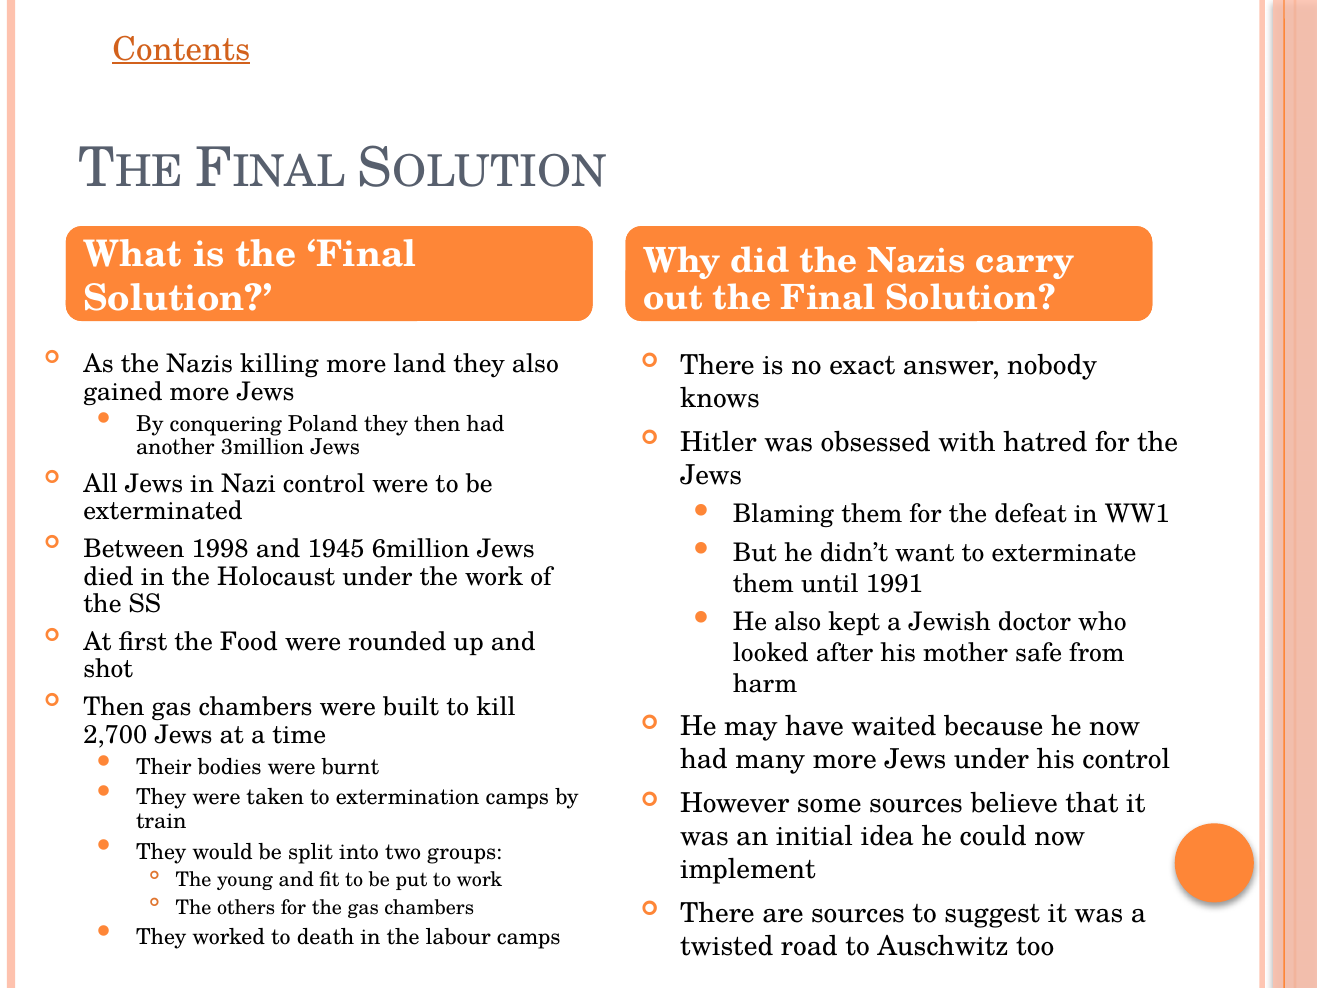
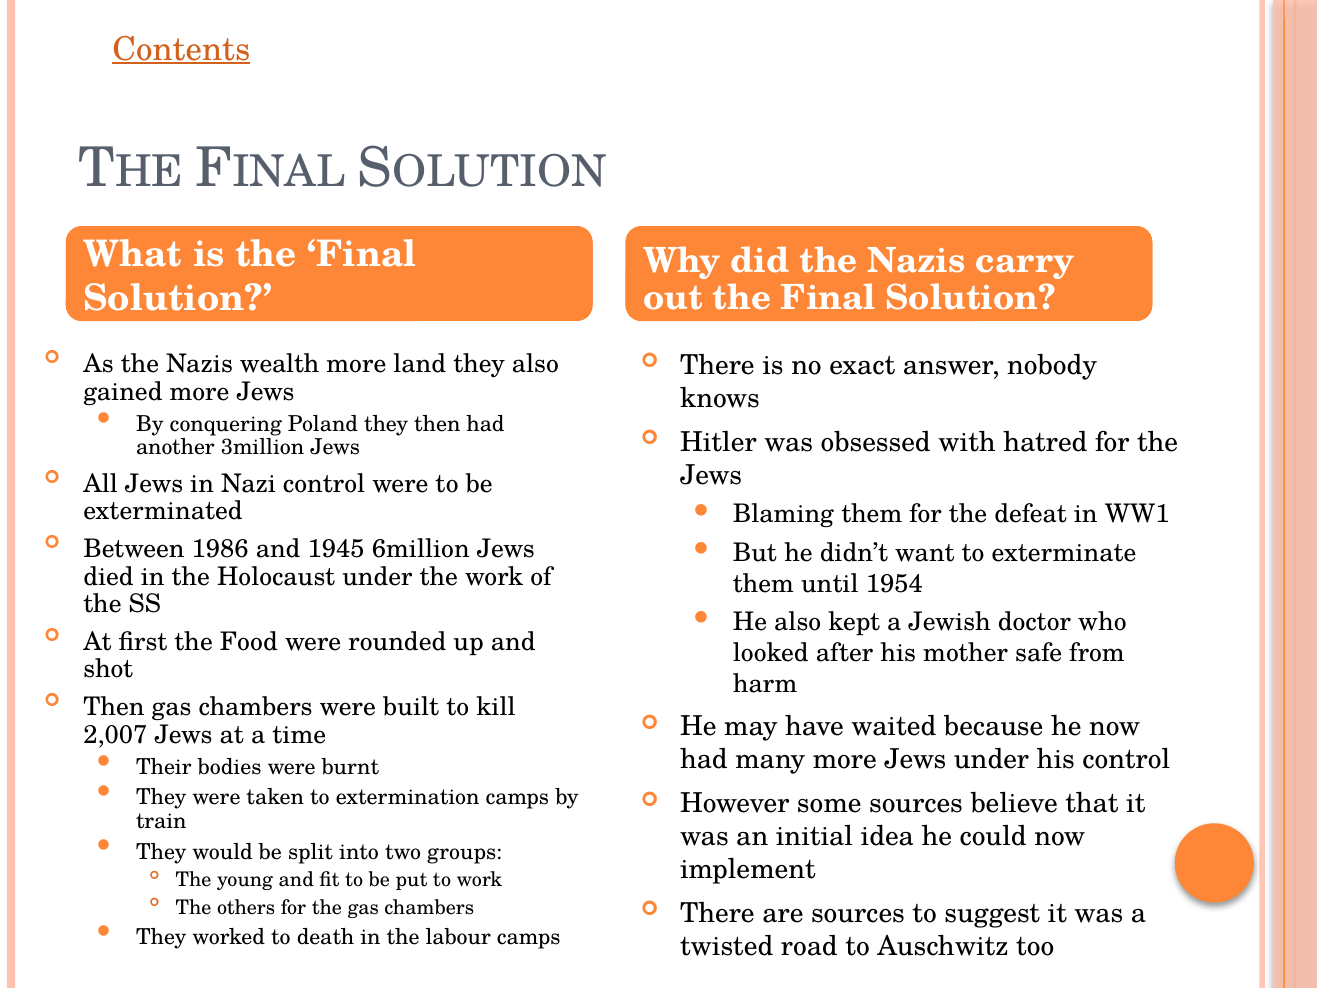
killing: killing -> wealth
1998: 1998 -> 1986
1991: 1991 -> 1954
2,700: 2,700 -> 2,007
